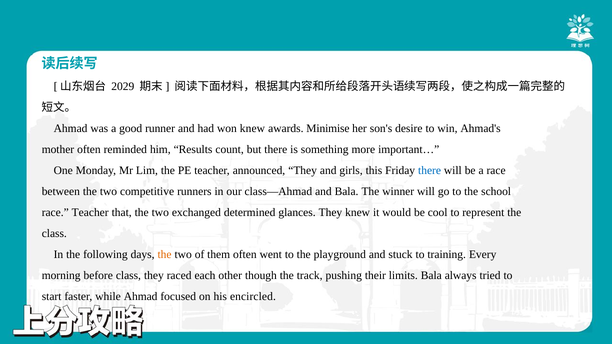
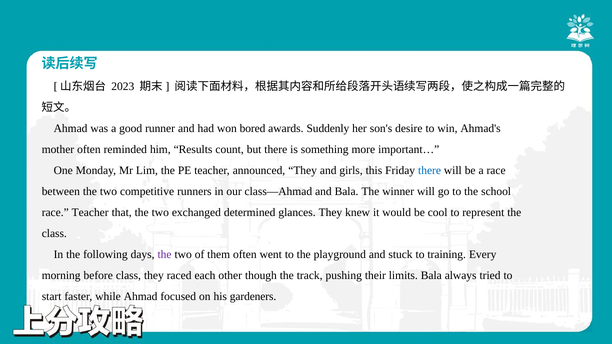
2029: 2029 -> 2023
won knew: knew -> bored
Minimise: Minimise -> Suddenly
the at (165, 255) colour: orange -> purple
encircled: encircled -> gardeners
